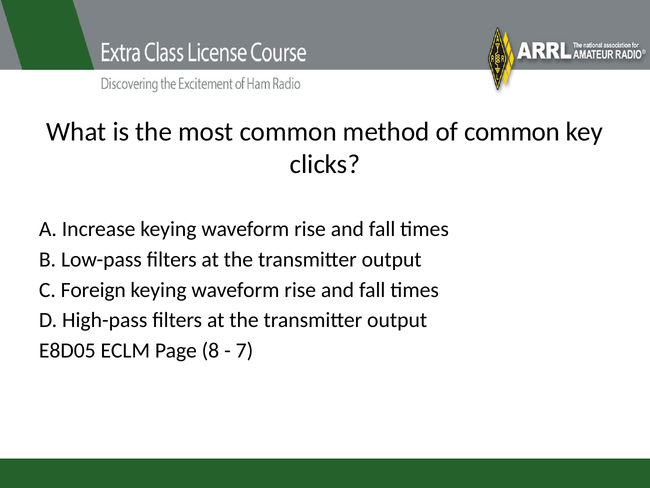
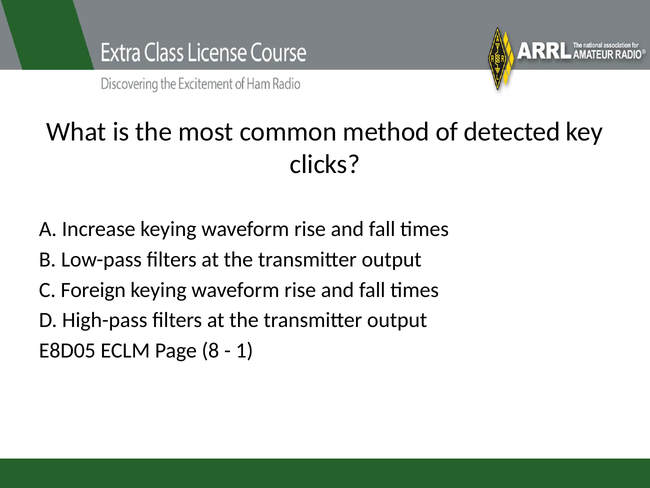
of common: common -> detected
7: 7 -> 1
